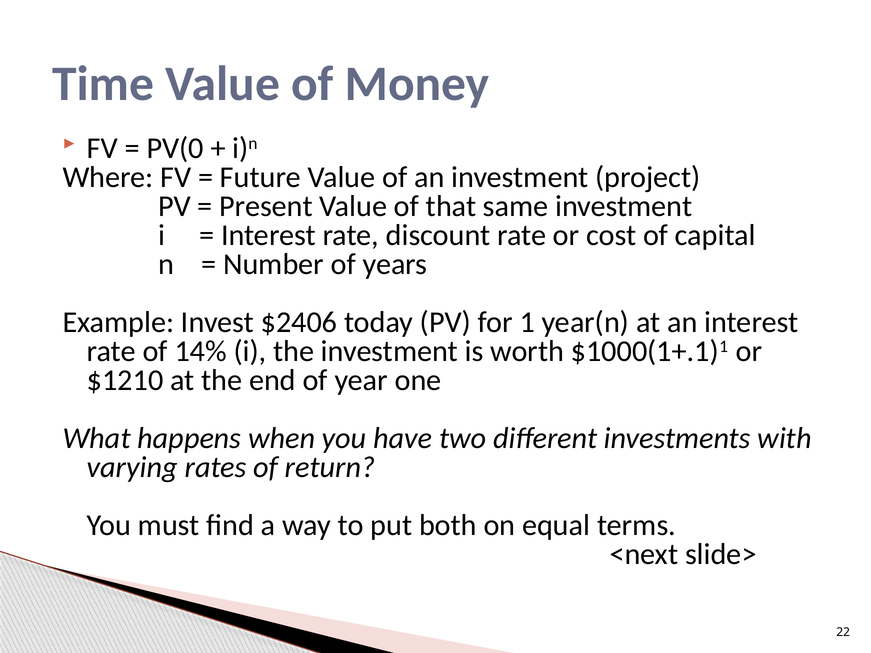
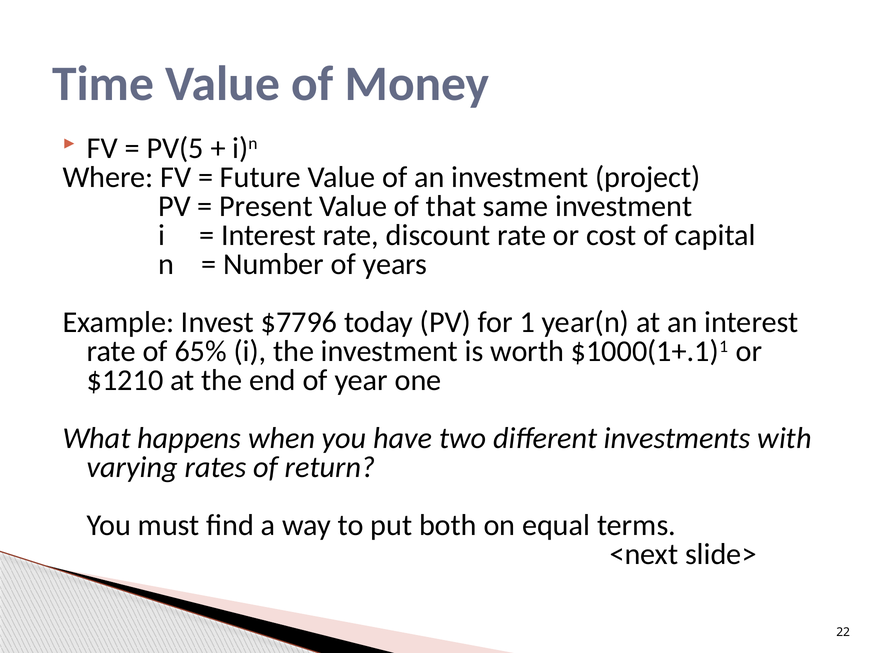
PV(0: PV(0 -> PV(5
$2406: $2406 -> $7796
14%: 14% -> 65%
